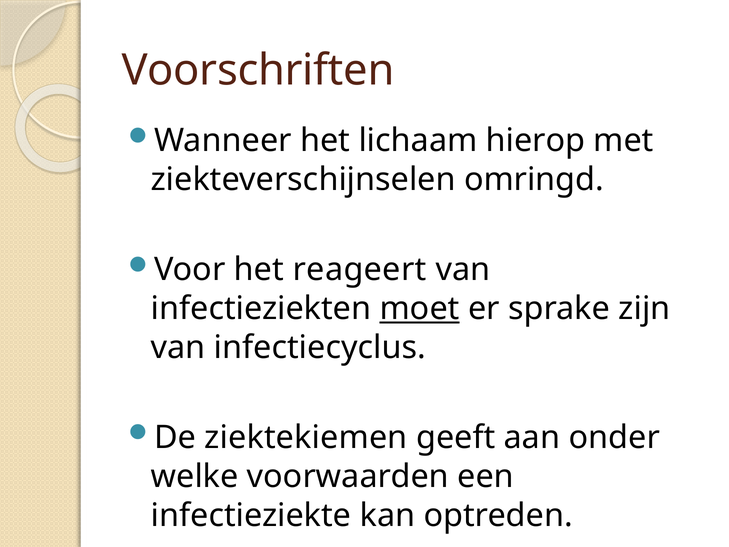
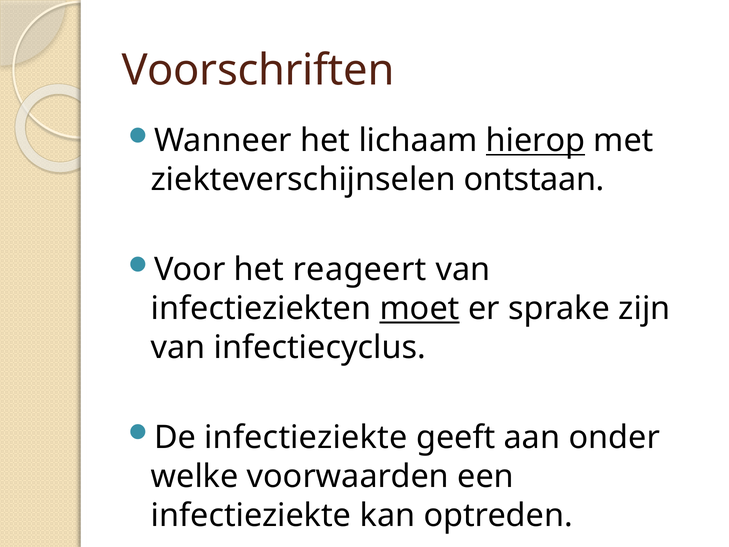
hierop underline: none -> present
omringd: omringd -> ontstaan
De ziektekiemen: ziektekiemen -> infectieziekte
